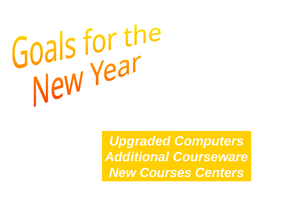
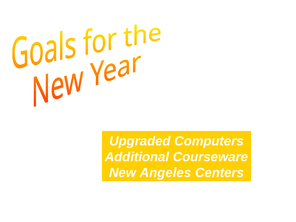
Courses: Courses -> Angeles
